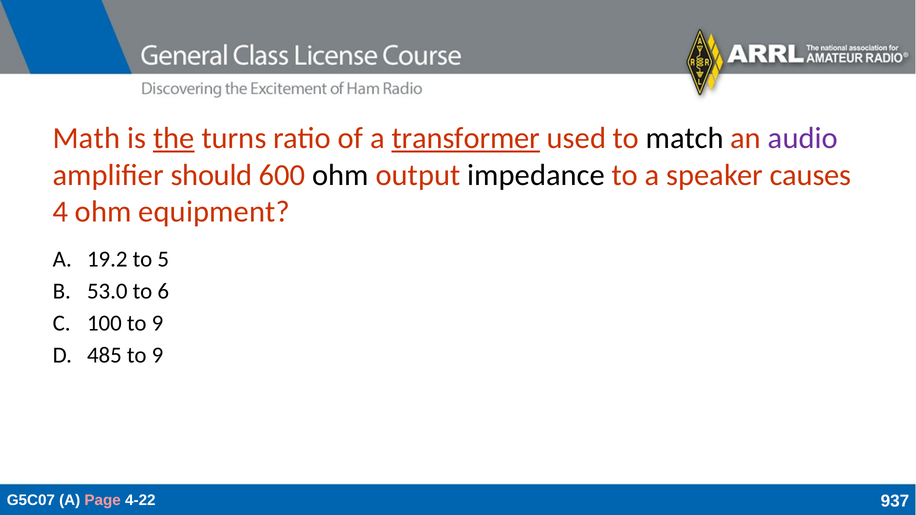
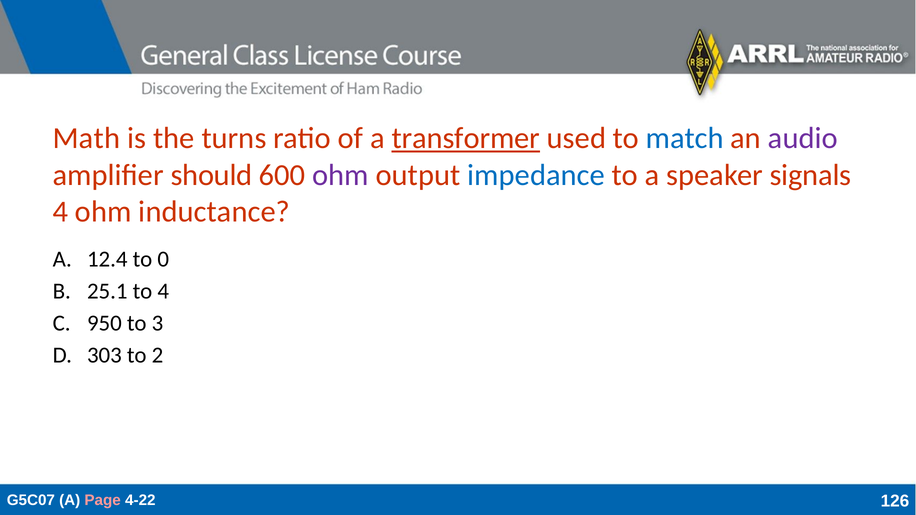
the underline: present -> none
match colour: black -> blue
ohm at (341, 175) colour: black -> purple
impedance colour: black -> blue
causes: causes -> signals
equipment: equipment -> inductance
19.2: 19.2 -> 12.4
5: 5 -> 0
53.0: 53.0 -> 25.1
to 6: 6 -> 4
100: 100 -> 950
9 at (157, 323): 9 -> 3
485: 485 -> 303
9 at (157, 355): 9 -> 2
937: 937 -> 126
